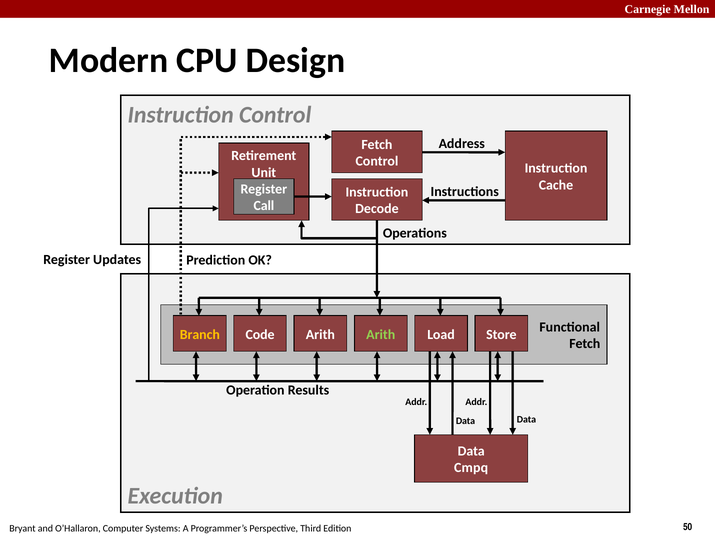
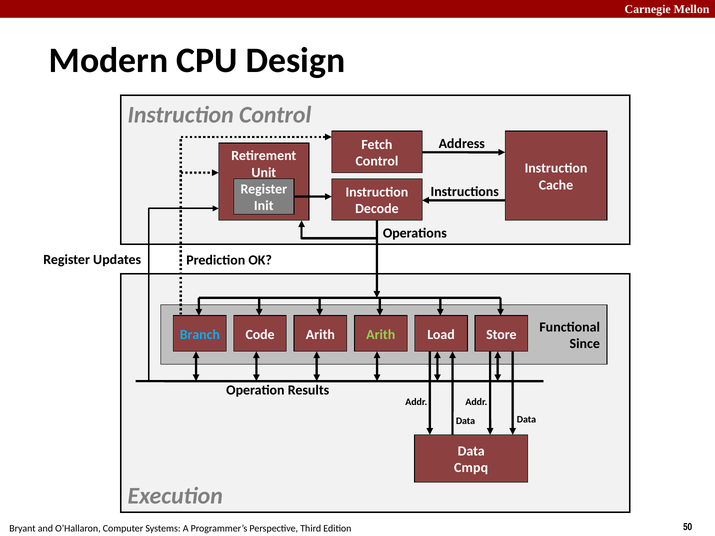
Call: Call -> Init
Branch colour: yellow -> light blue
Fetch at (585, 344): Fetch -> Since
